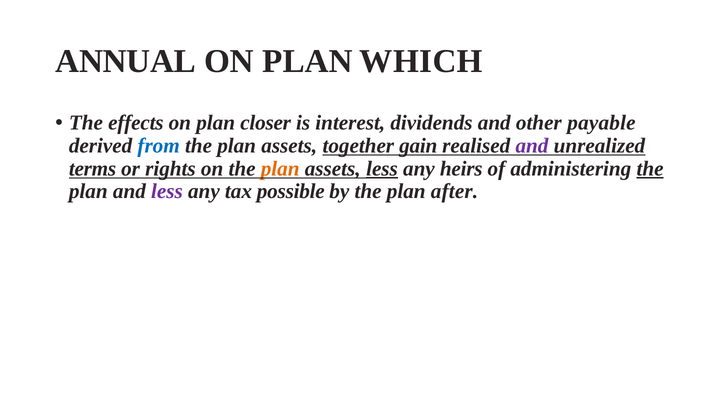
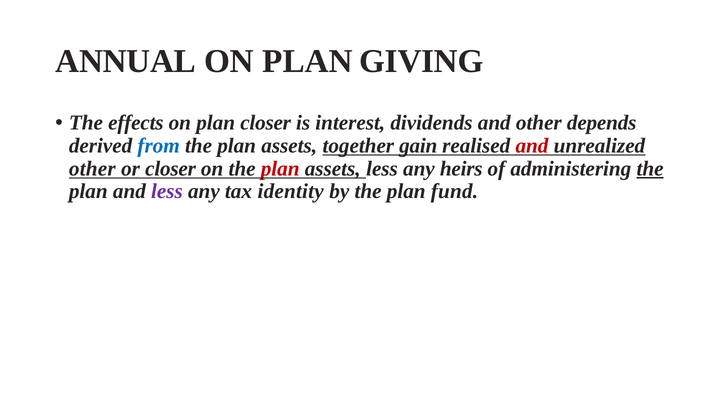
WHICH: WHICH -> GIVING
payable: payable -> depends
and at (532, 146) colour: purple -> red
terms at (93, 168): terms -> other
or rights: rights -> closer
plan at (280, 168) colour: orange -> red
less at (382, 168) underline: present -> none
possible: possible -> identity
after: after -> fund
